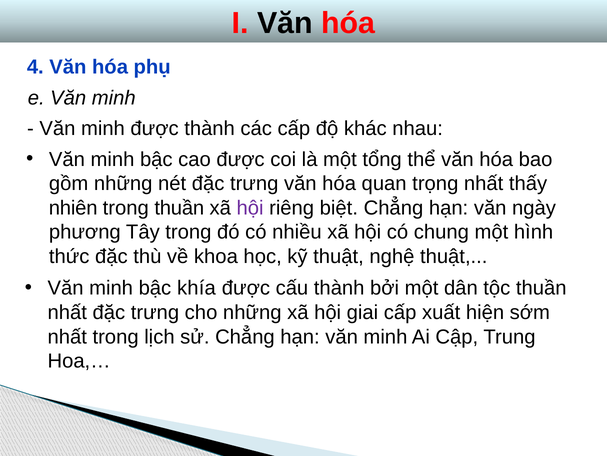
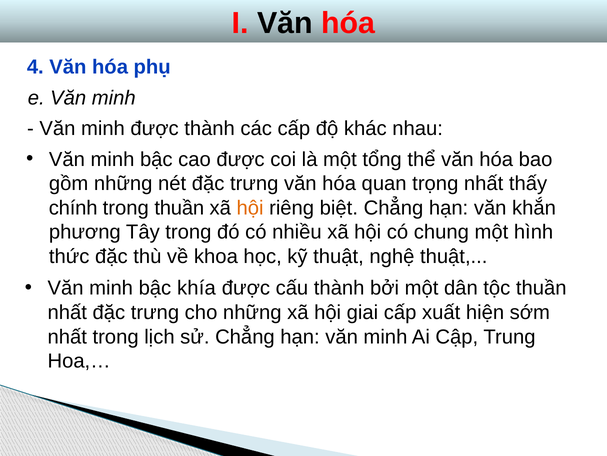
nhiên: nhiên -> chính
hội at (250, 208) colour: purple -> orange
ngày: ngày -> khắn
